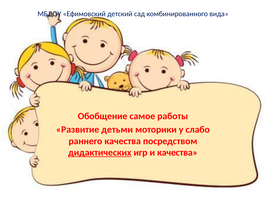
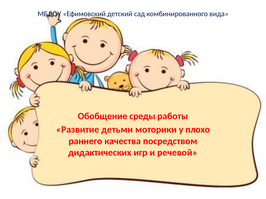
самое: самое -> среды
слабо: слабо -> плохо
дидактических underline: present -> none
и качества: качества -> речевой
